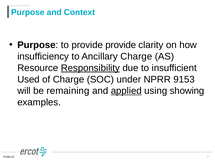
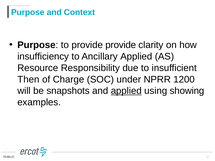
Ancillary Charge: Charge -> Applied
Responsibility underline: present -> none
Used: Used -> Then
9153: 9153 -> 1200
remaining: remaining -> snapshots
